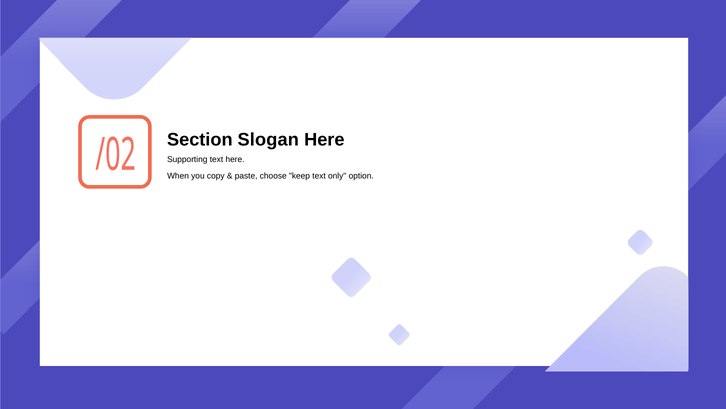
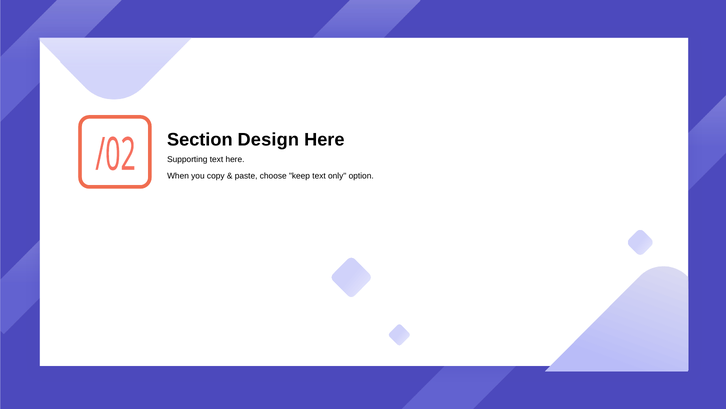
Slogan: Slogan -> Design
